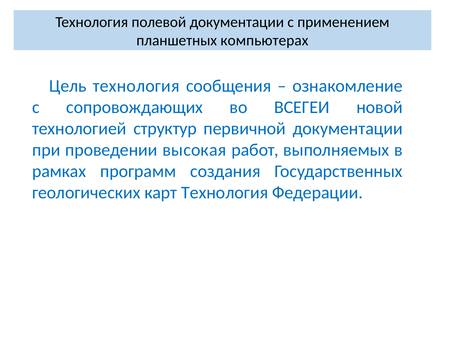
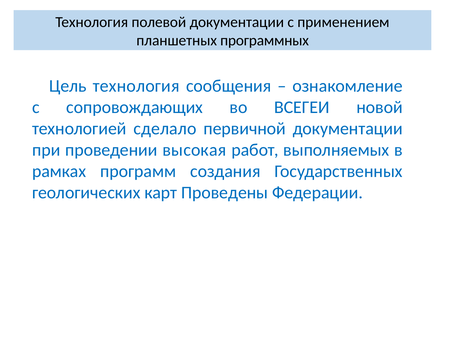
компьютерах: компьютерах -> программных
структур: структур -> сделало
карт Технология: Технология -> Проведены
